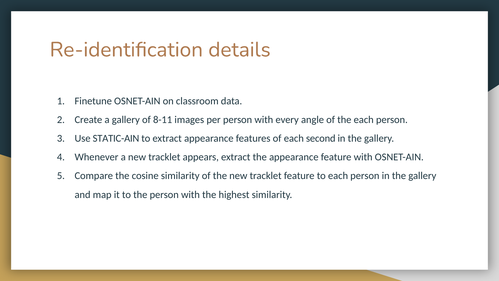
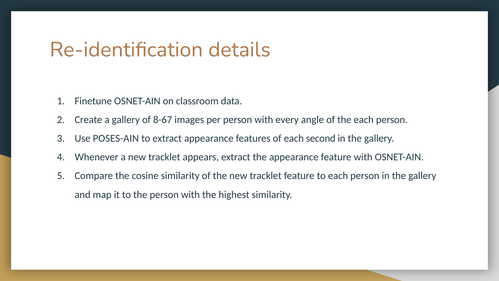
8-11: 8-11 -> 8-67
STATIC-AIN: STATIC-AIN -> POSES-AIN
